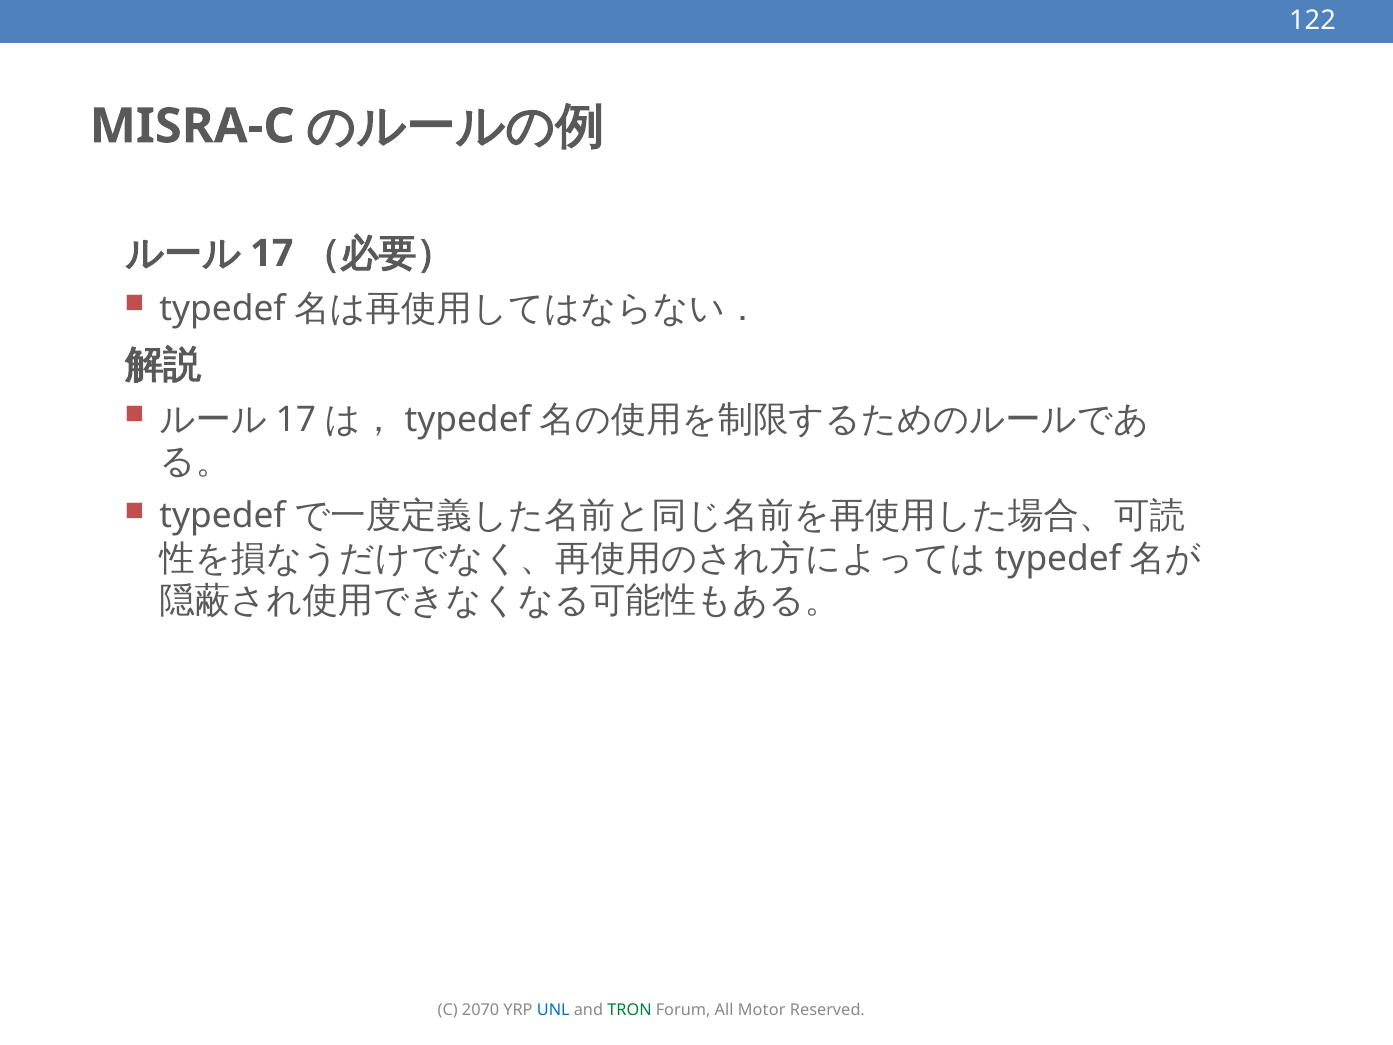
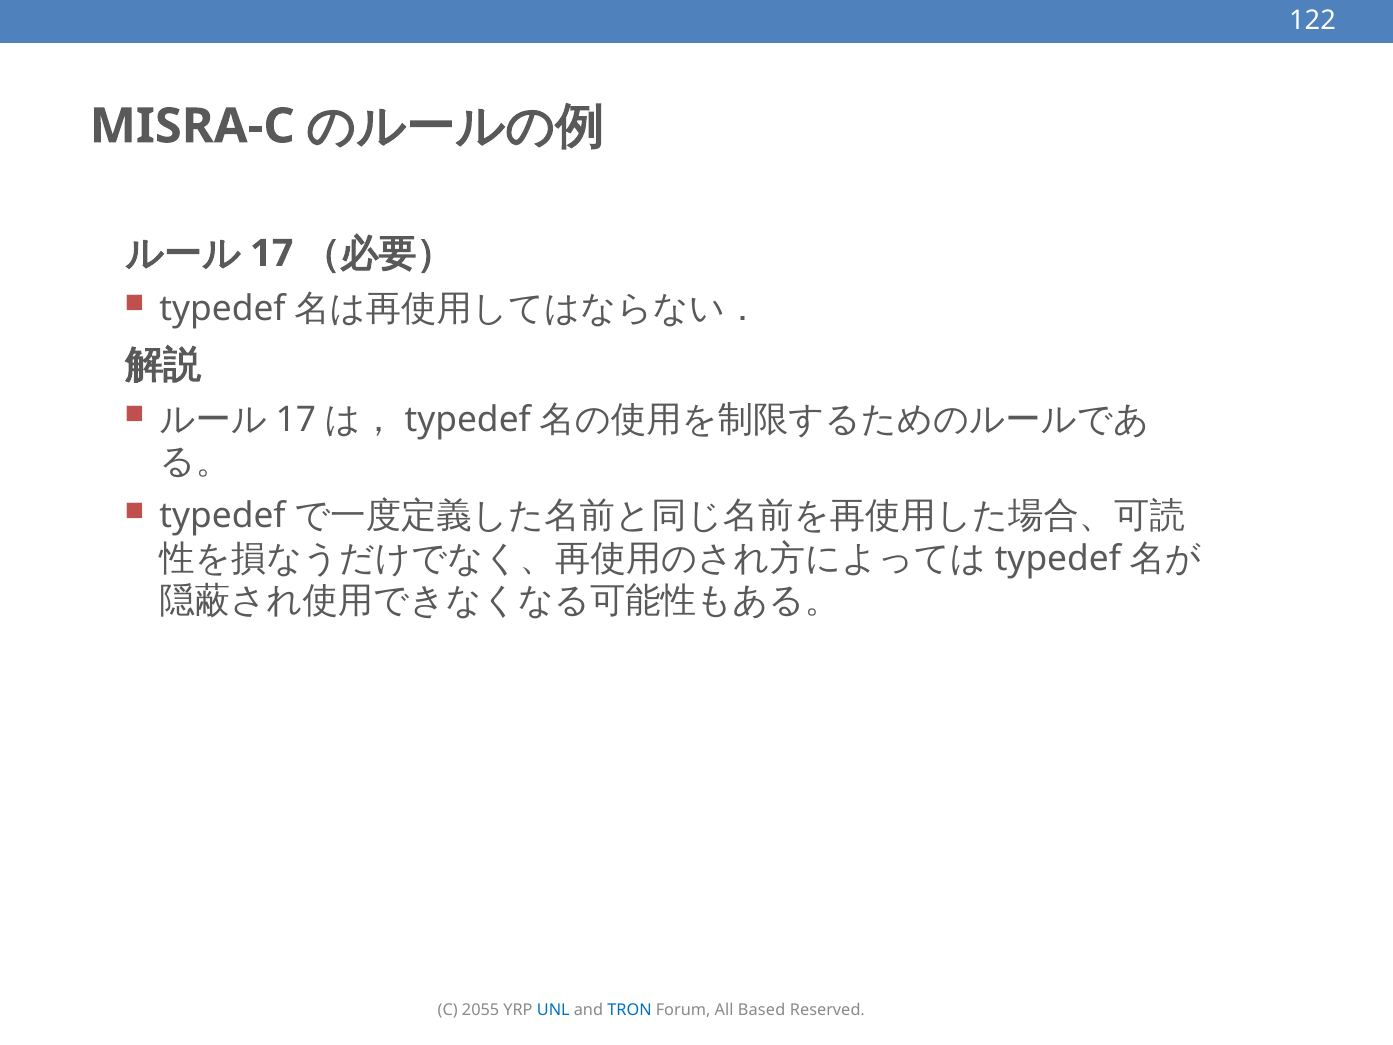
2070: 2070 -> 2055
TRON colour: green -> blue
Motor: Motor -> Based
